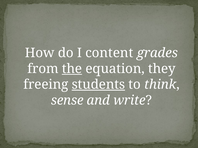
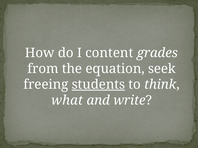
the underline: present -> none
they: they -> seek
sense: sense -> what
